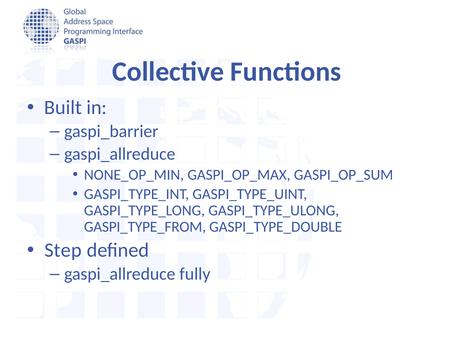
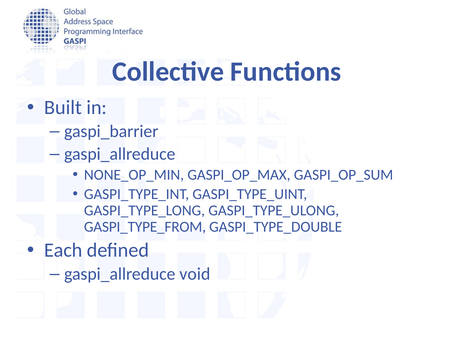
Step: Step -> Each
fully: fully -> void
